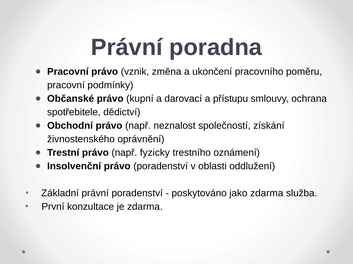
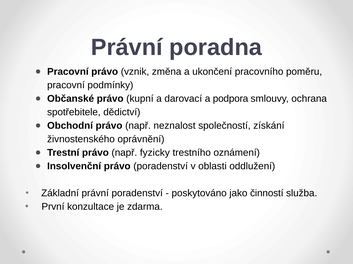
přístupu: přístupu -> podpora
jako zdarma: zdarma -> činností
